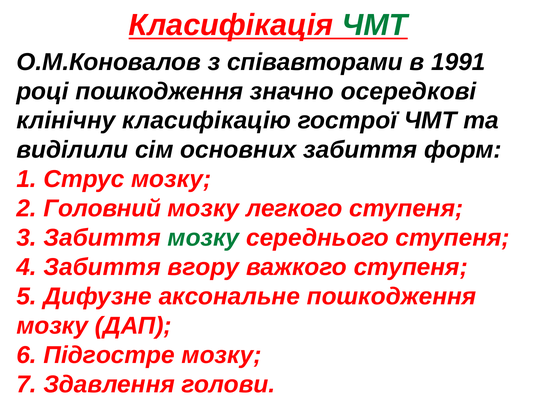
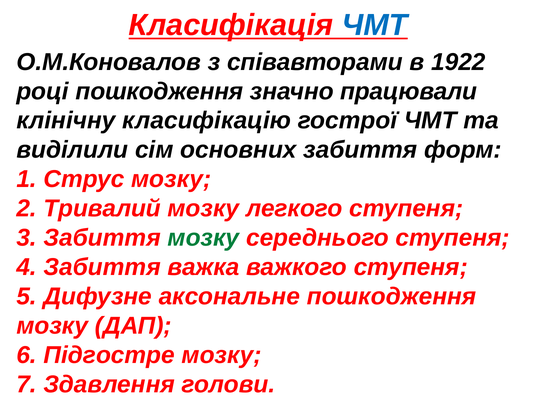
ЧМТ at (375, 25) colour: green -> blue
1991: 1991 -> 1922
осередкові: осередкові -> працювали
Головний: Головний -> Тривалий
вгору: вгору -> важка
